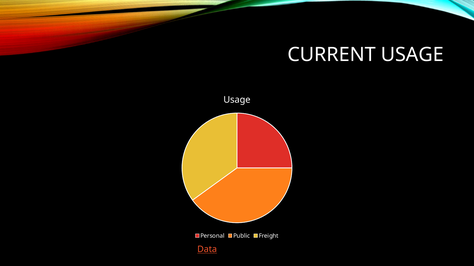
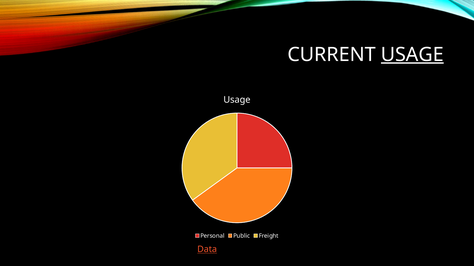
USAGE at (412, 55) underline: none -> present
